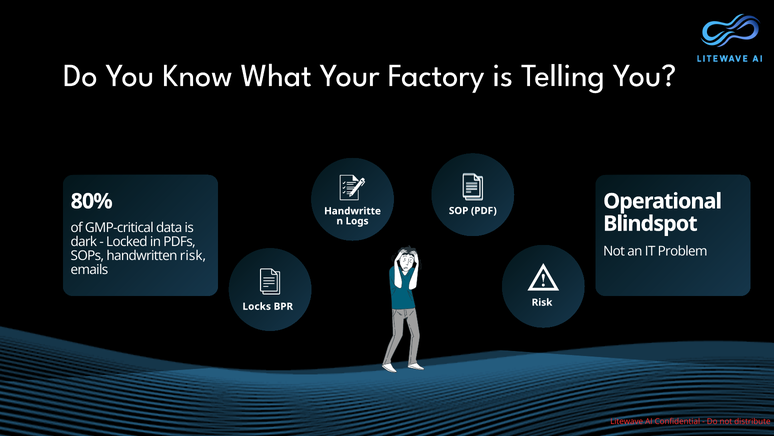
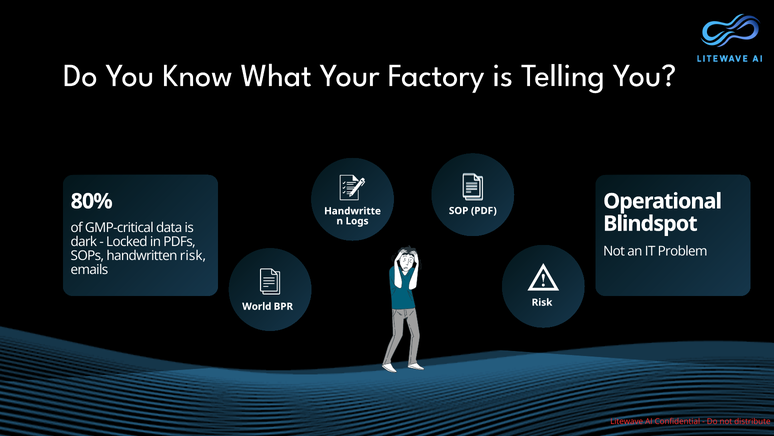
Locks: Locks -> World
